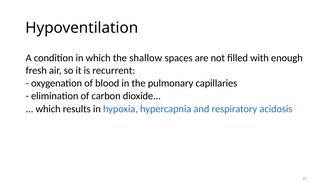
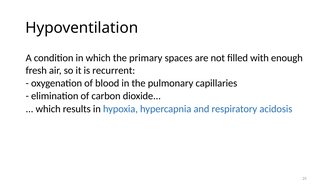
shallow: shallow -> primary
